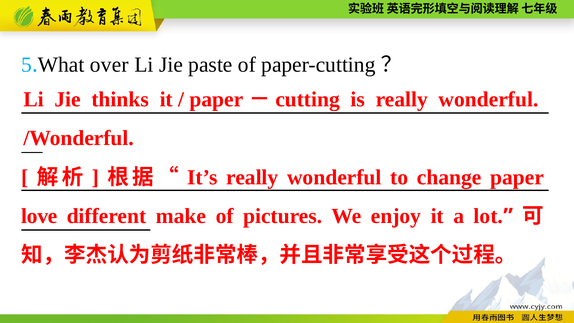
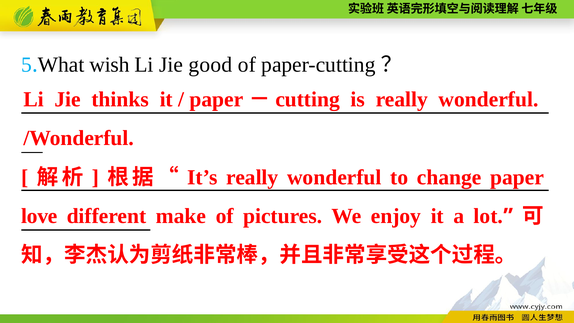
over: over -> wish
paste: paste -> good
